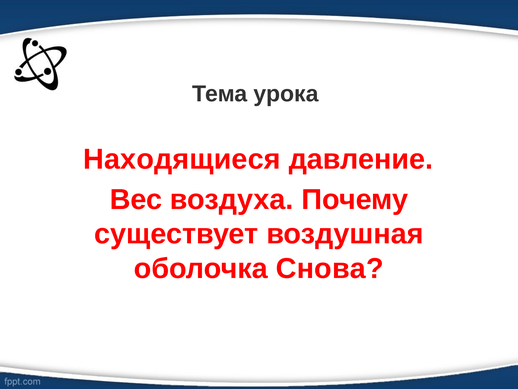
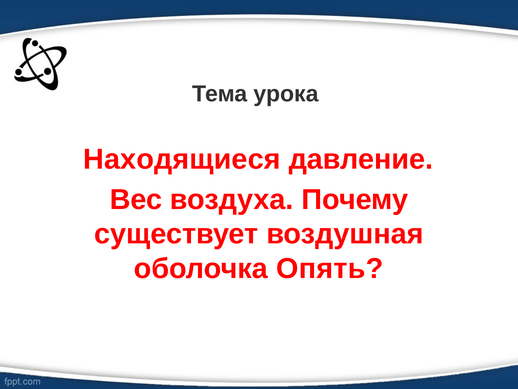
Снова: Снова -> Опять
